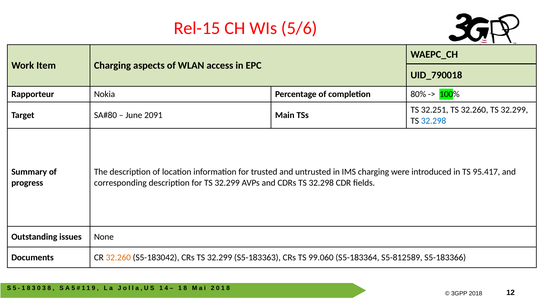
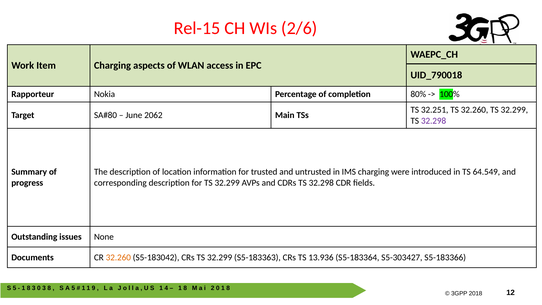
5/6: 5/6 -> 2/6
2091: 2091 -> 2062
32.298 at (434, 121) colour: blue -> purple
95.417: 95.417 -> 64.549
99.060: 99.060 -> 13.936
S5-812589: S5-812589 -> S5-303427
